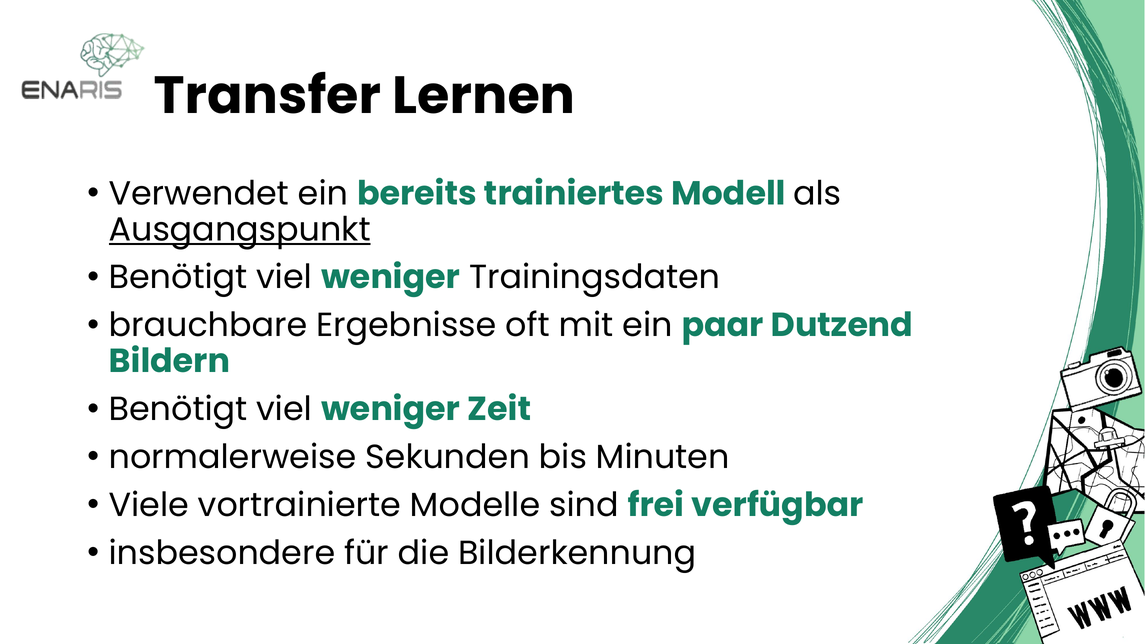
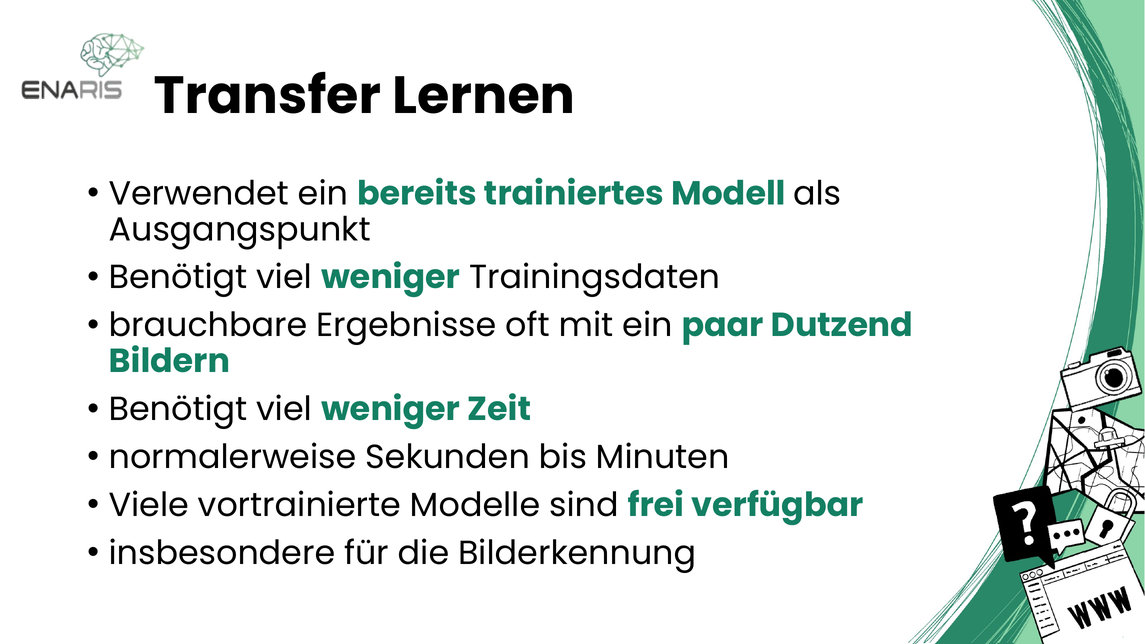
Ausgangspunkt underline: present -> none
